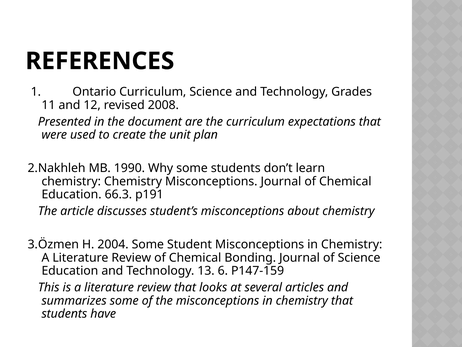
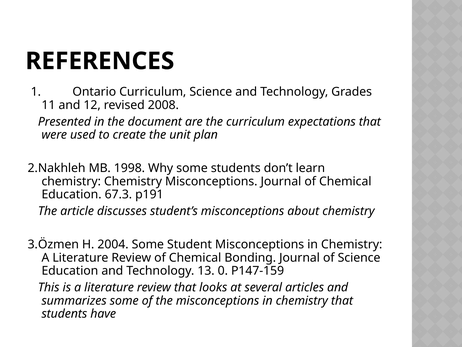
1990: 1990 -> 1998
66.3: 66.3 -> 67.3
6: 6 -> 0
